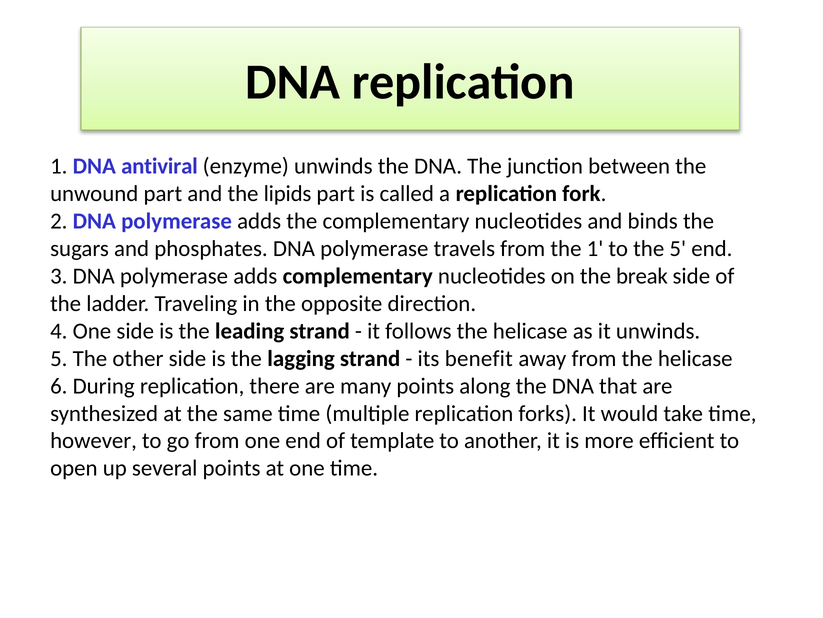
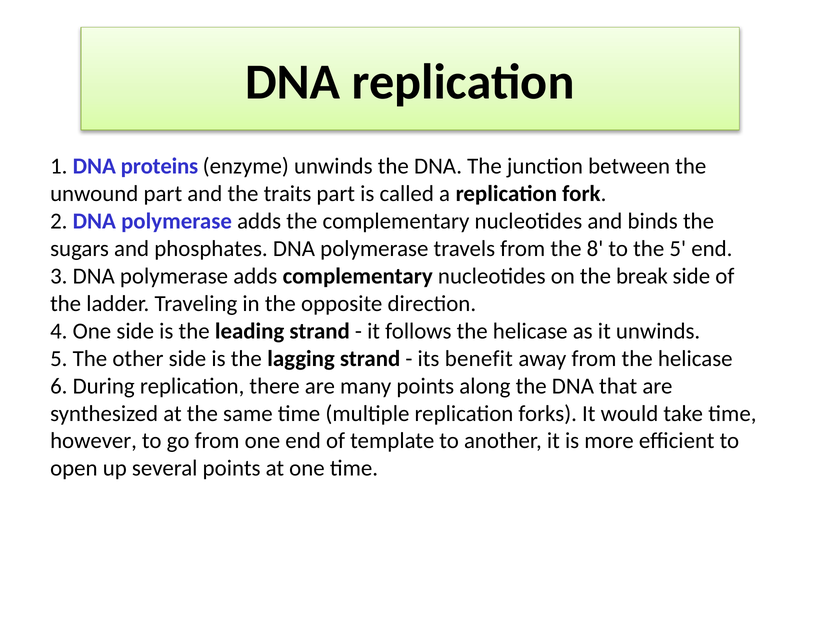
antiviral: antiviral -> proteins
lipids: lipids -> traits
the 1: 1 -> 8
